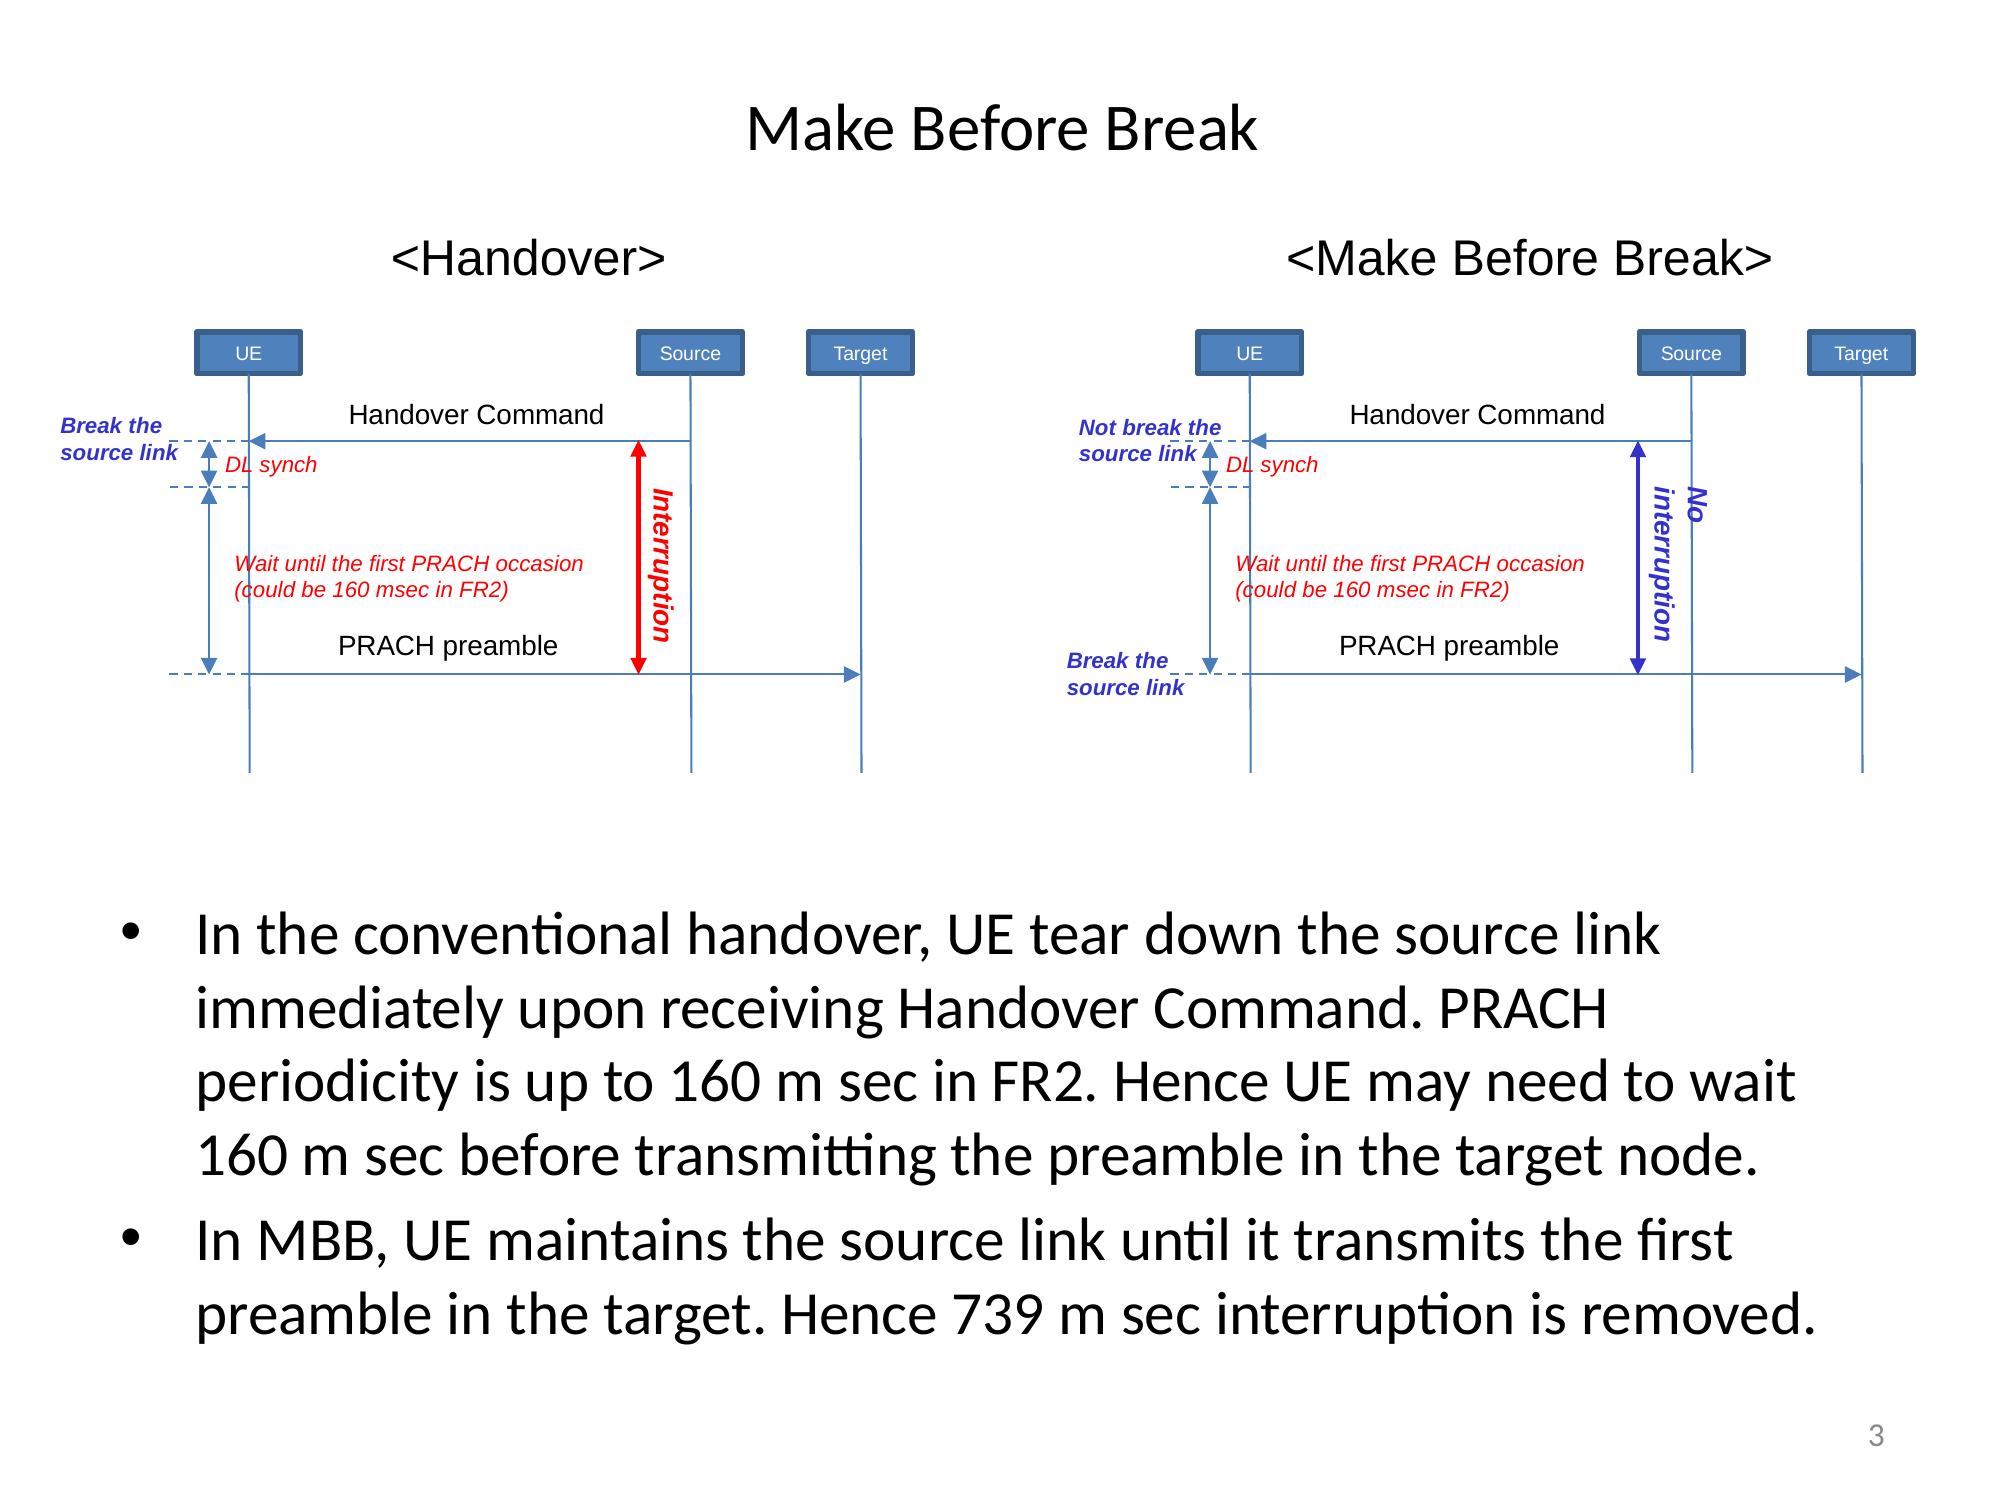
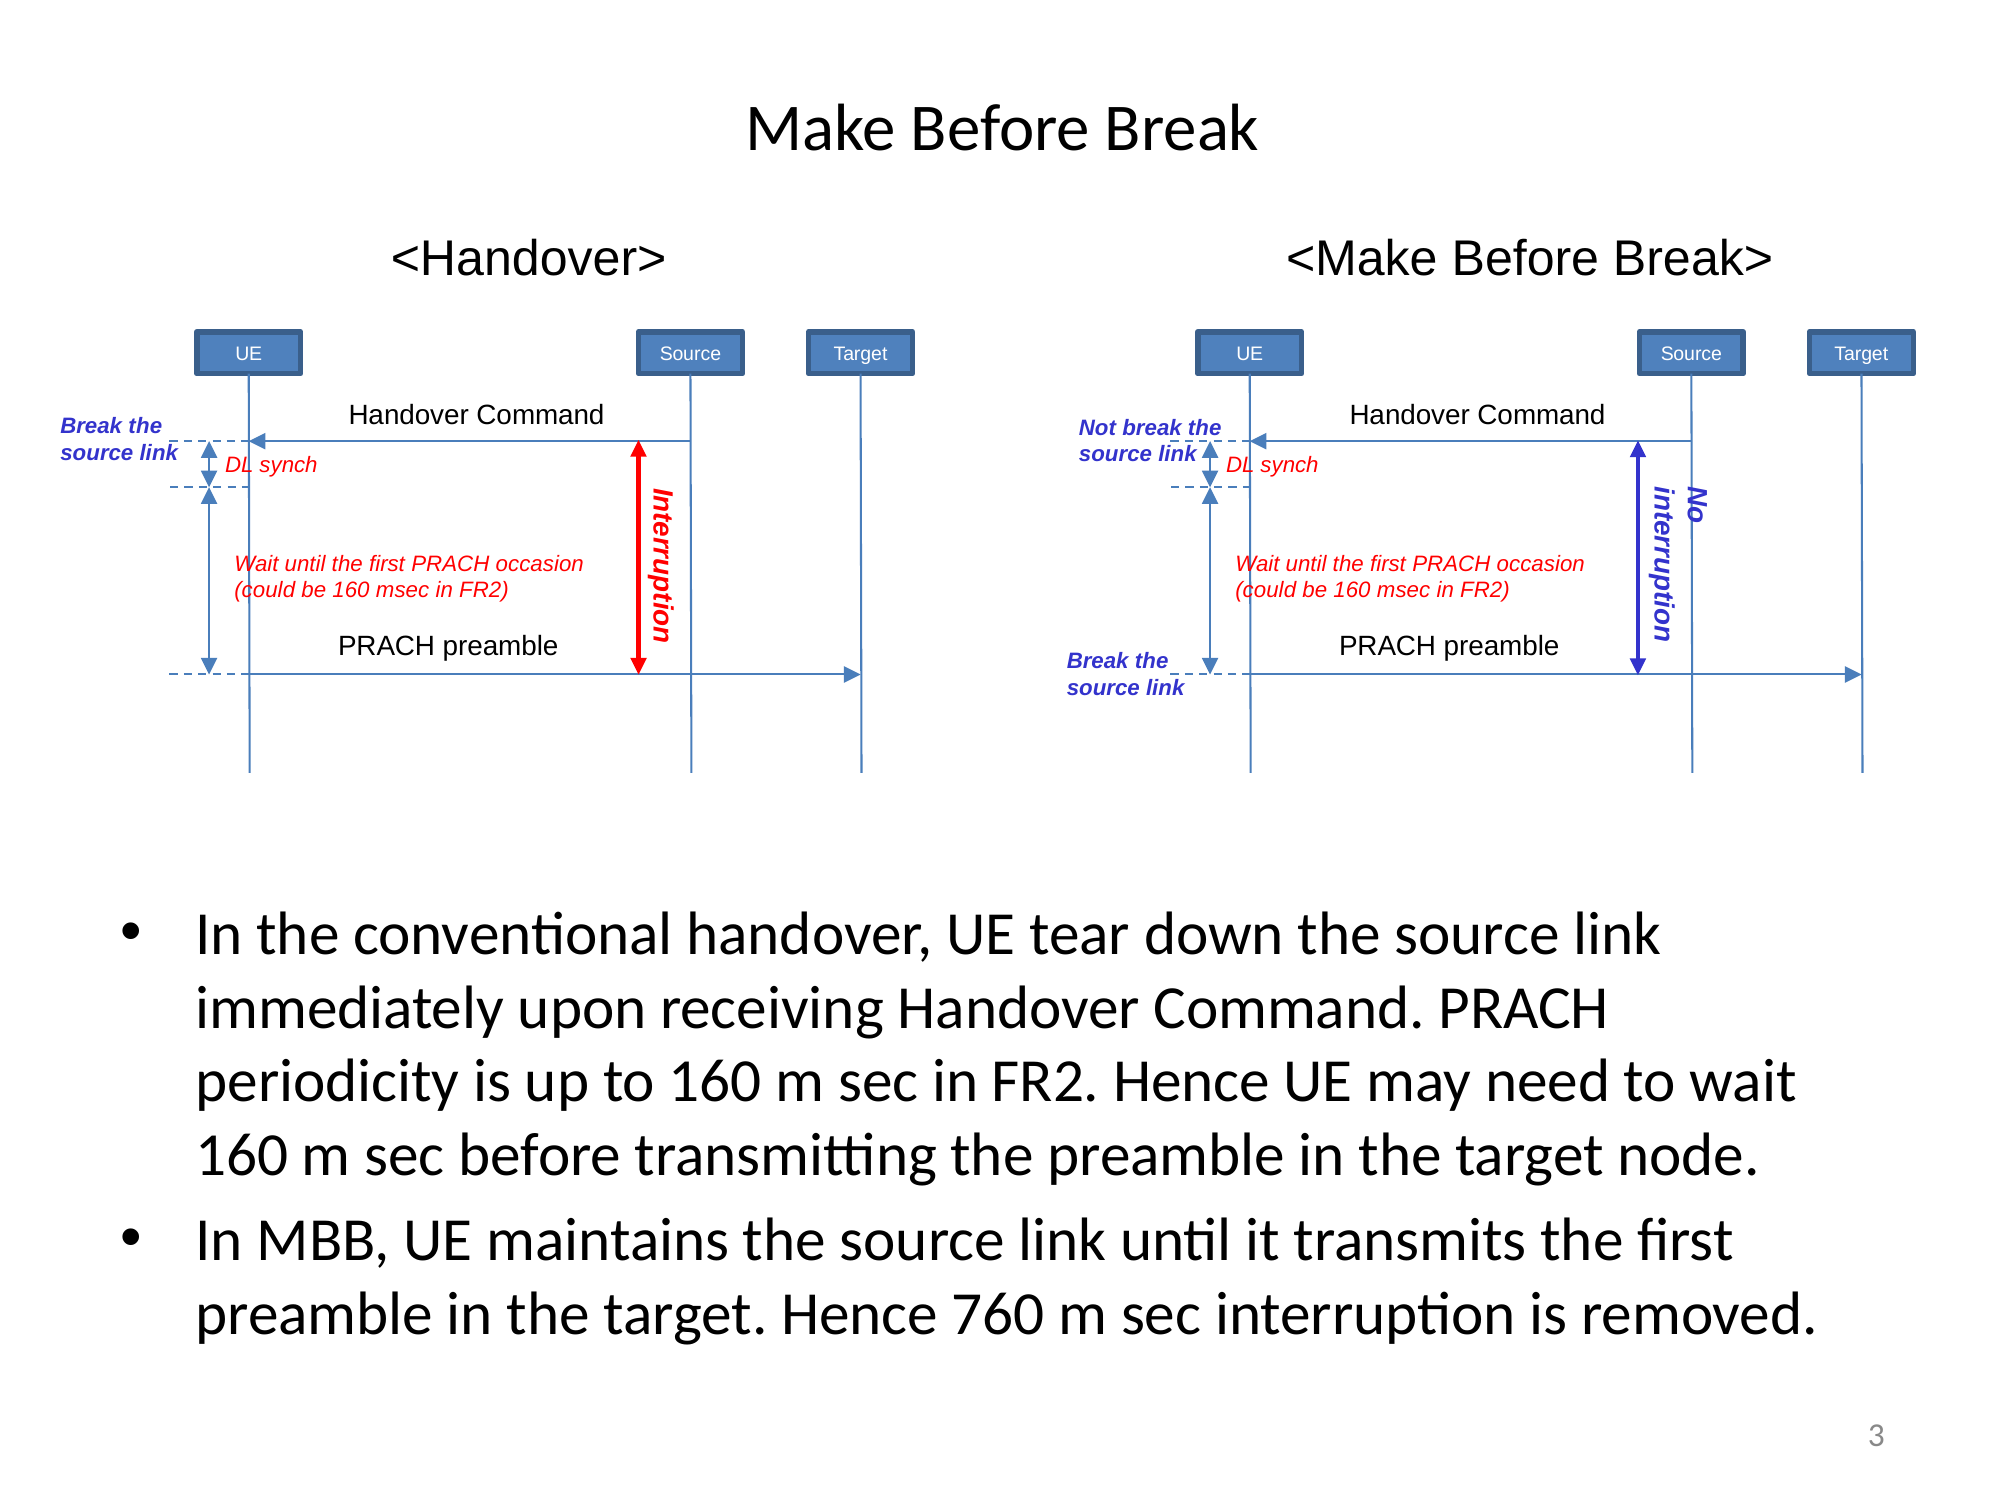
739: 739 -> 760
